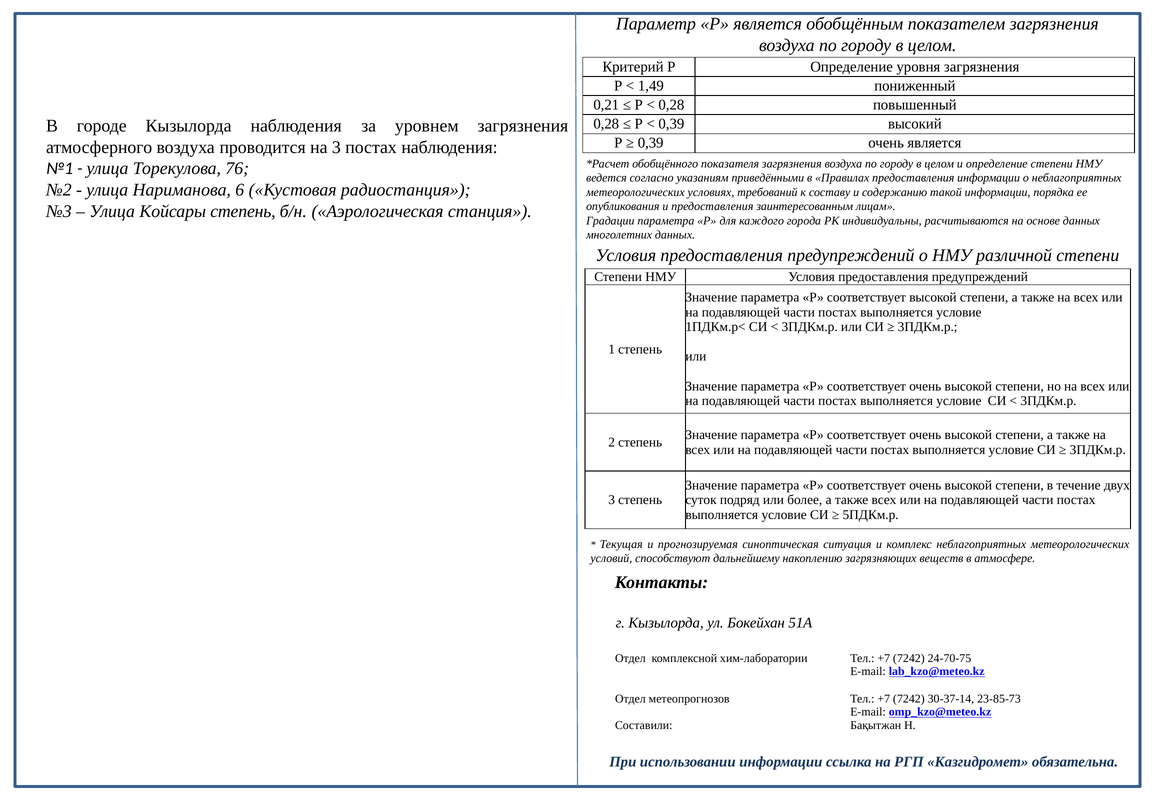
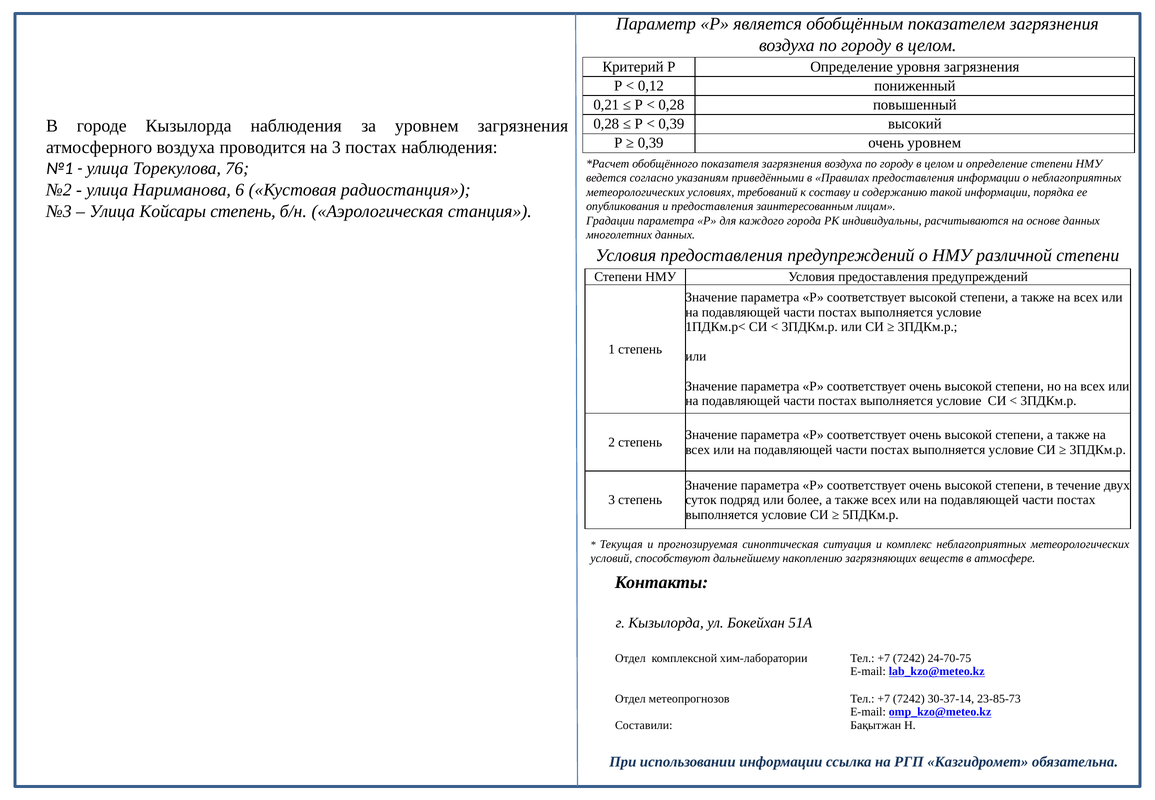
1,49: 1,49 -> 0,12
очень является: является -> уровнем
